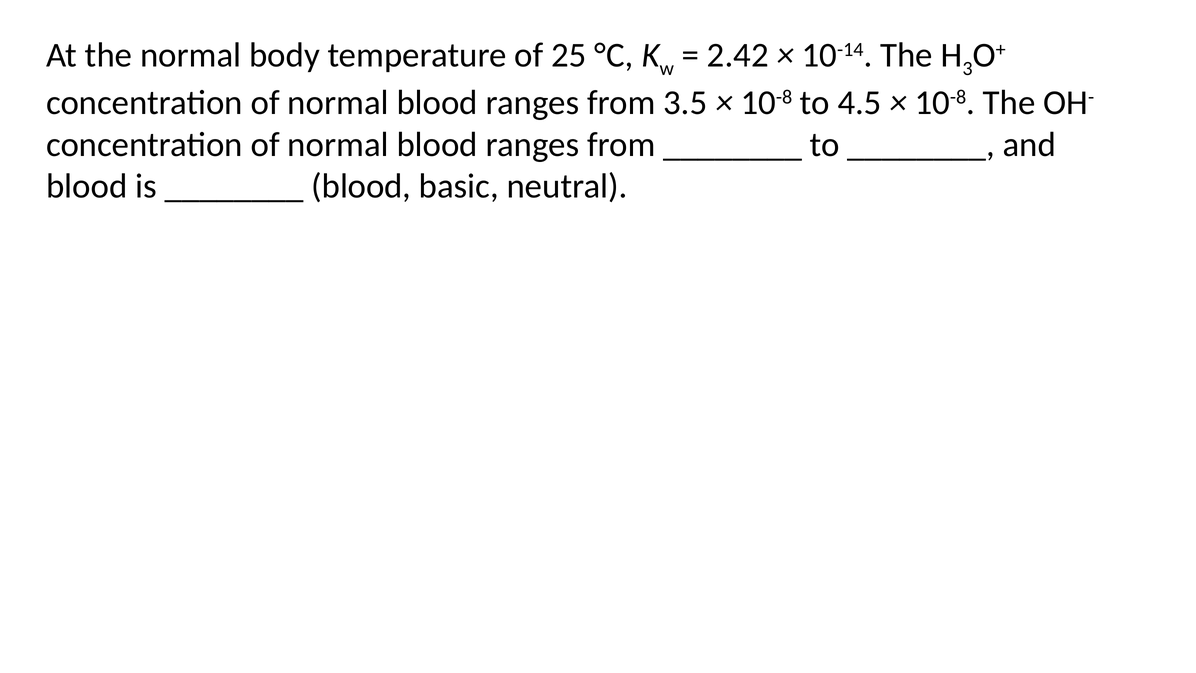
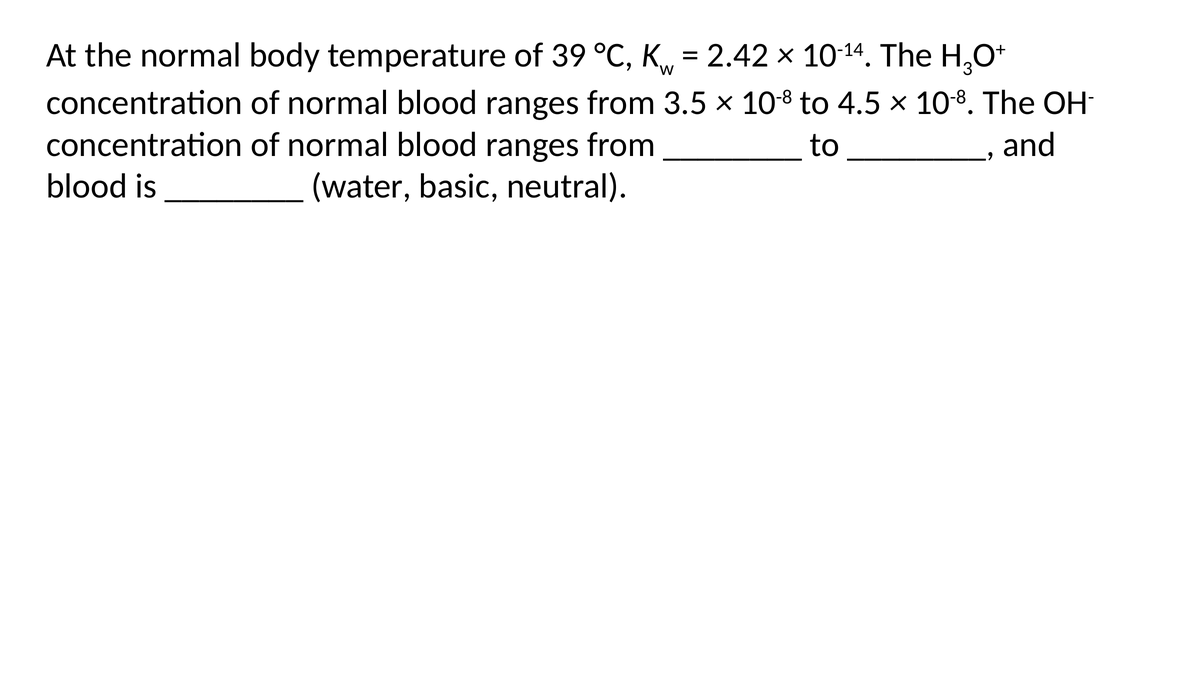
25: 25 -> 39
blood at (361, 186): blood -> water
